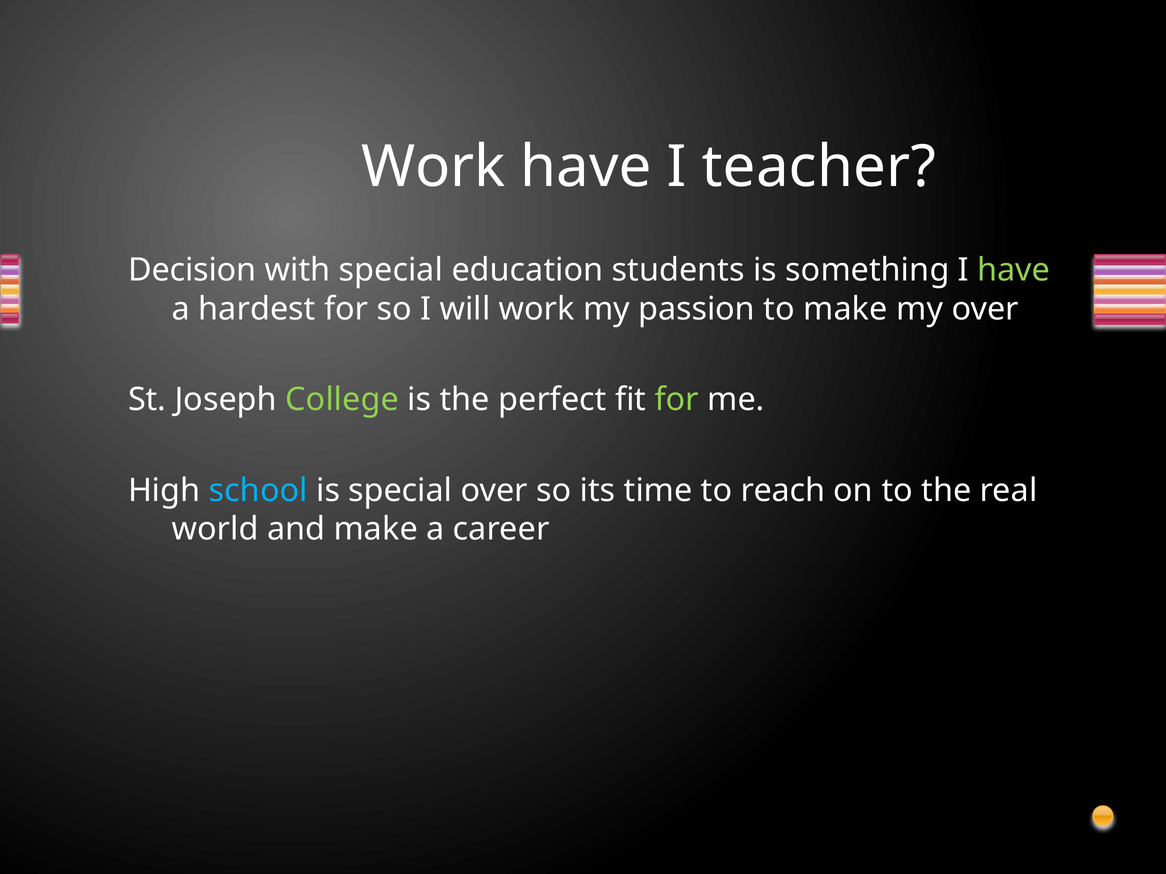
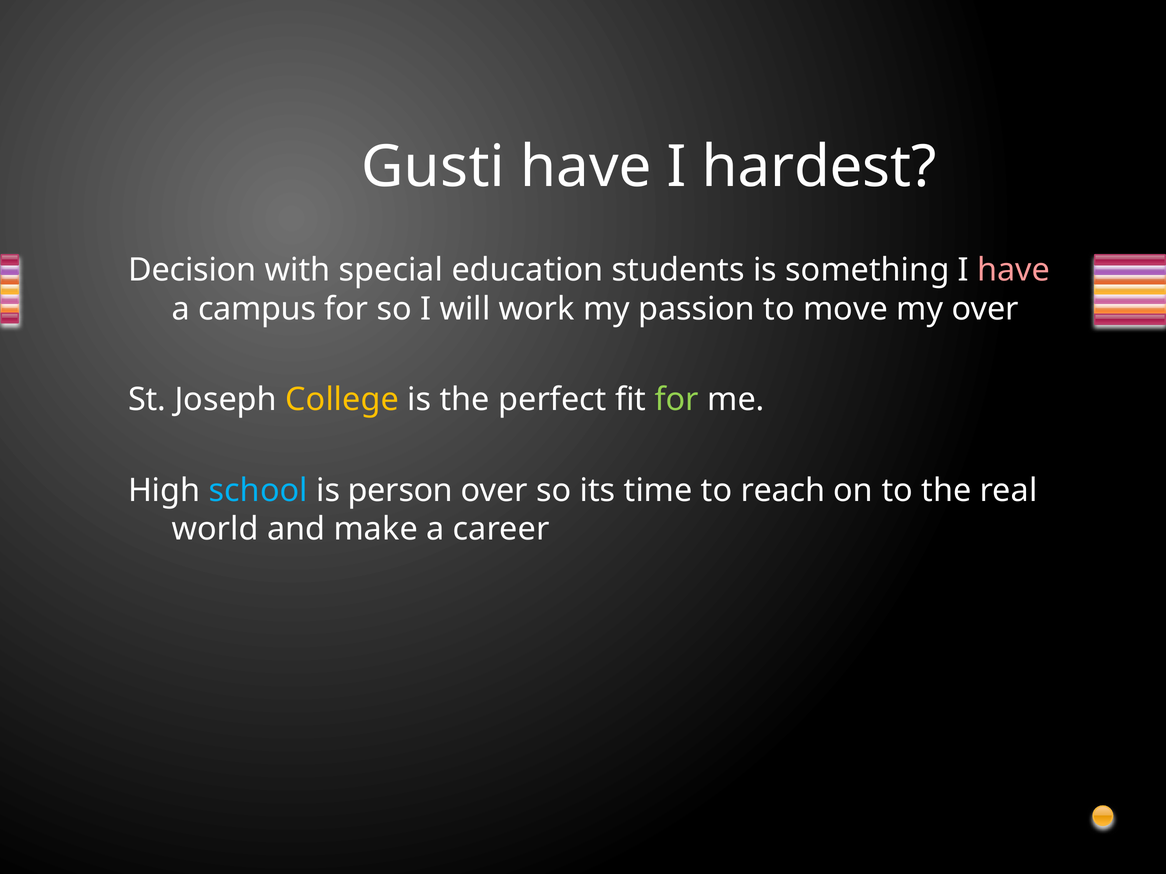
Work at (433, 167): Work -> Gusti
teacher: teacher -> hardest
have at (1014, 270) colour: light green -> pink
hardest: hardest -> campus
to make: make -> move
College colour: light green -> yellow
is special: special -> person
